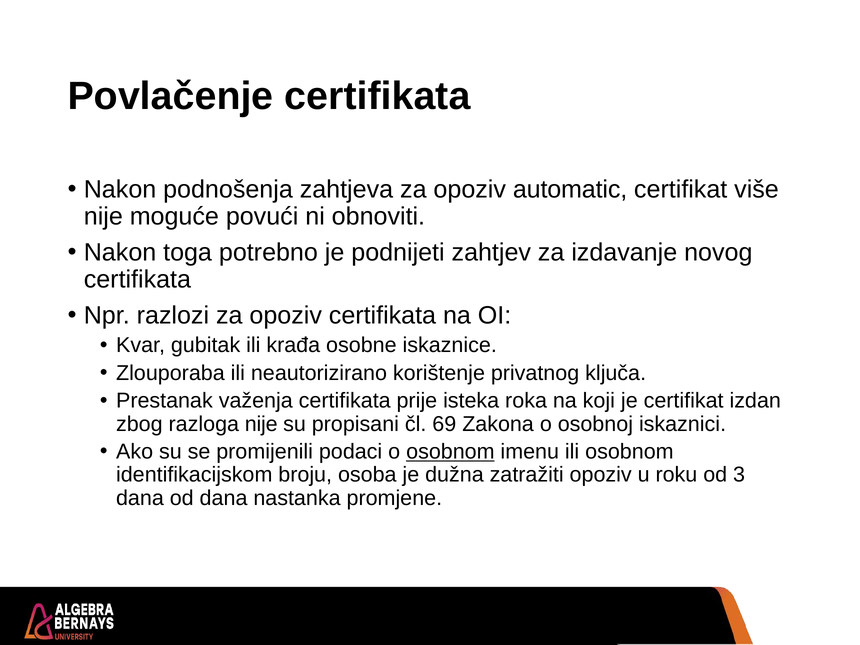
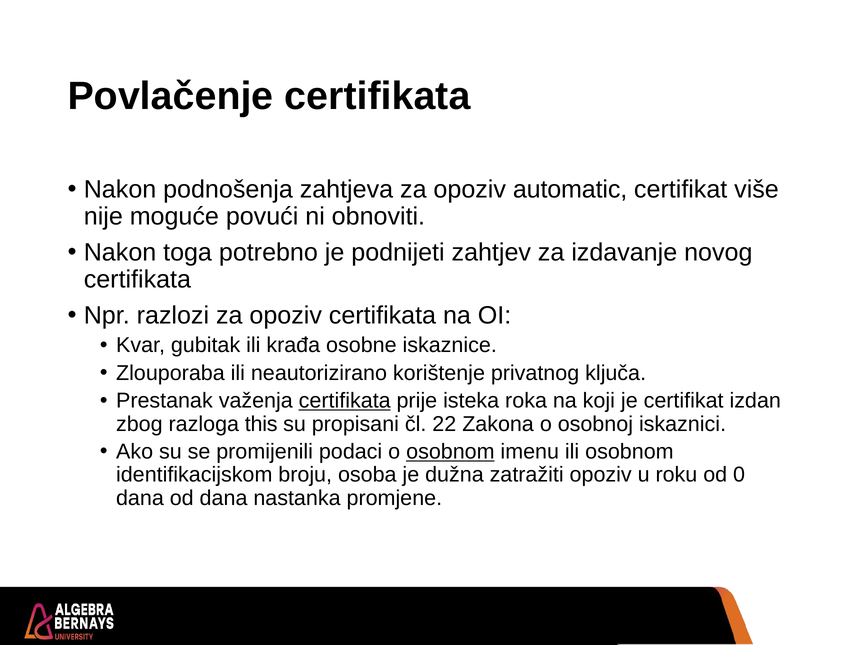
certifikata at (345, 401) underline: none -> present
razloga nije: nije -> this
69: 69 -> 22
3: 3 -> 0
